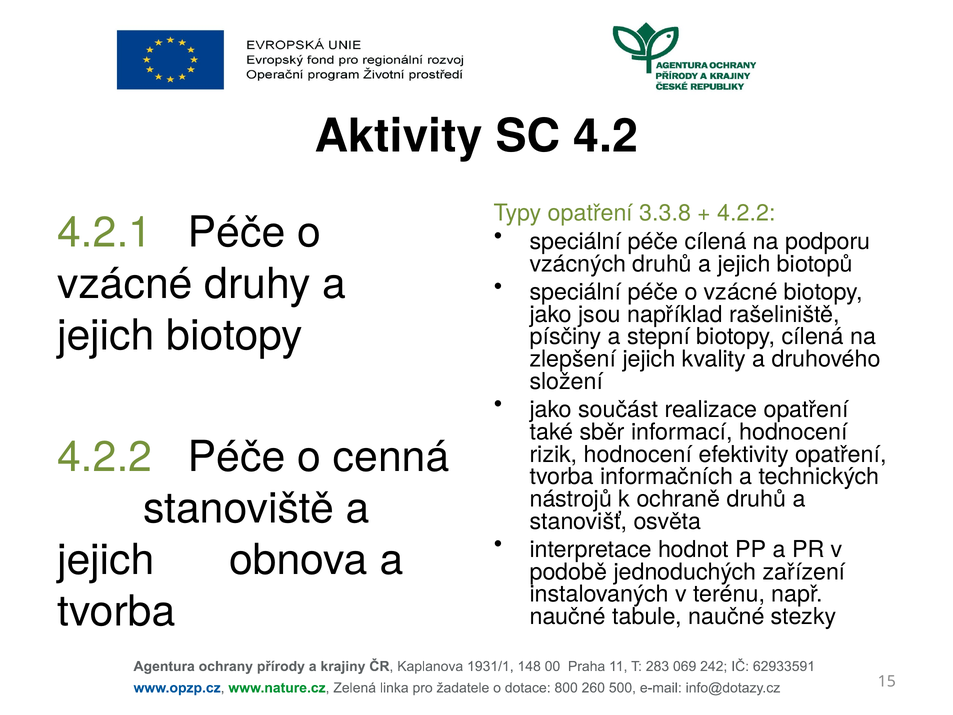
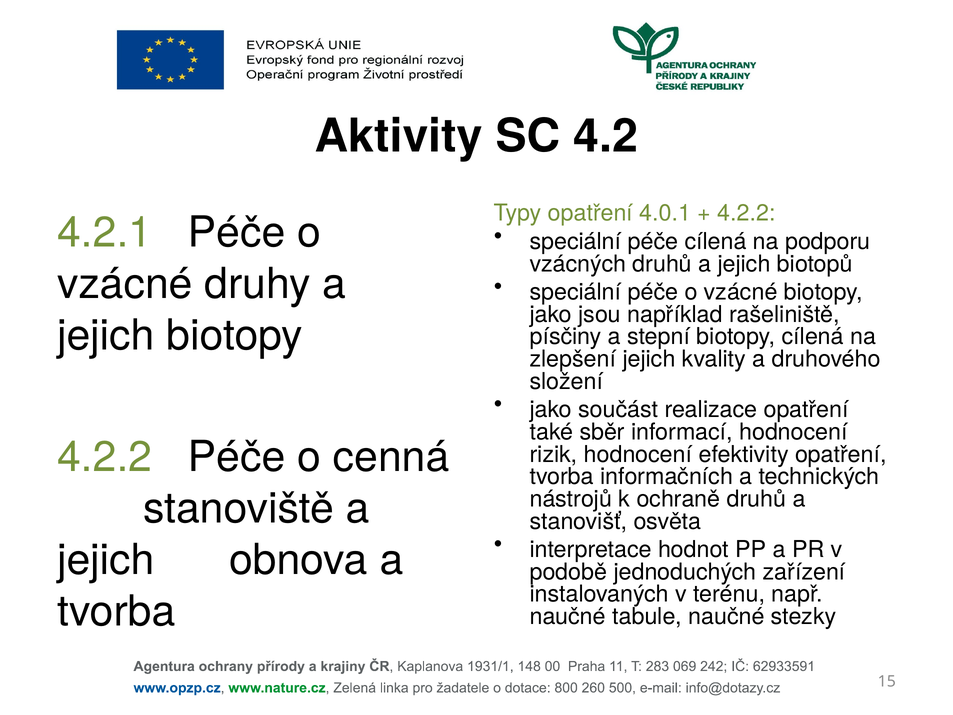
3.3.8: 3.3.8 -> 4.0.1
